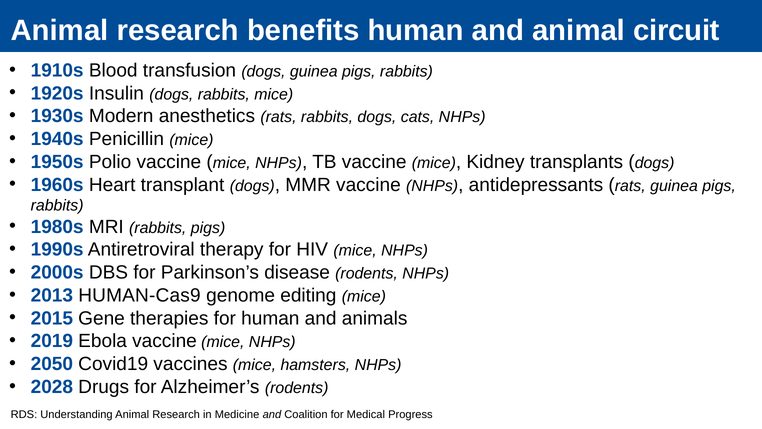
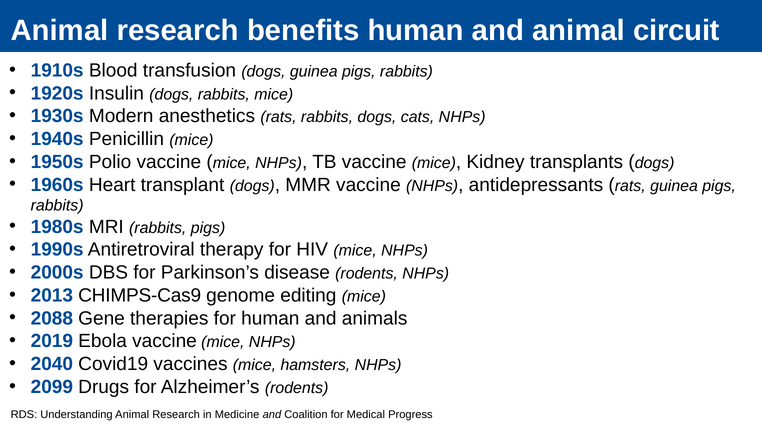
HUMAN-Cas9: HUMAN-Cas9 -> CHIMPS-Cas9
2015: 2015 -> 2088
2050: 2050 -> 2040
2028: 2028 -> 2099
